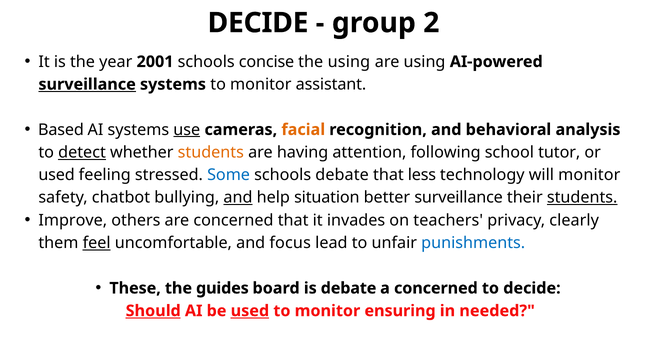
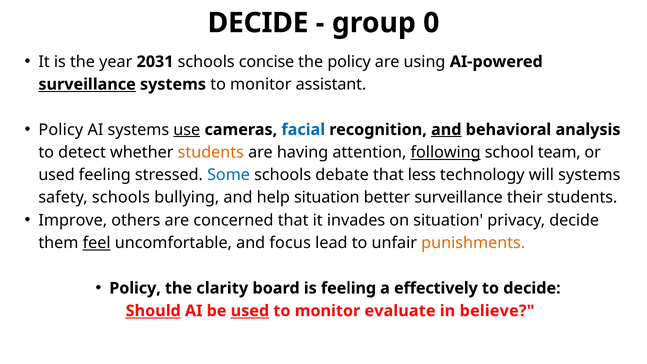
2: 2 -> 0
2001: 2001 -> 2031
the using: using -> policy
Based at (61, 130): Based -> Policy
facial colour: orange -> blue
and at (446, 130) underline: none -> present
detect underline: present -> none
following underline: none -> present
tutor: tutor -> team
will monitor: monitor -> systems
safety chatbot: chatbot -> schools
and at (238, 198) underline: present -> none
students at (582, 198) underline: present -> none
on teachers: teachers -> situation
privacy clearly: clearly -> decide
punishments colour: blue -> orange
These at (135, 288): These -> Policy
guides: guides -> clarity
is debate: debate -> feeling
a concerned: concerned -> effectively
ensuring: ensuring -> evaluate
needed: needed -> believe
